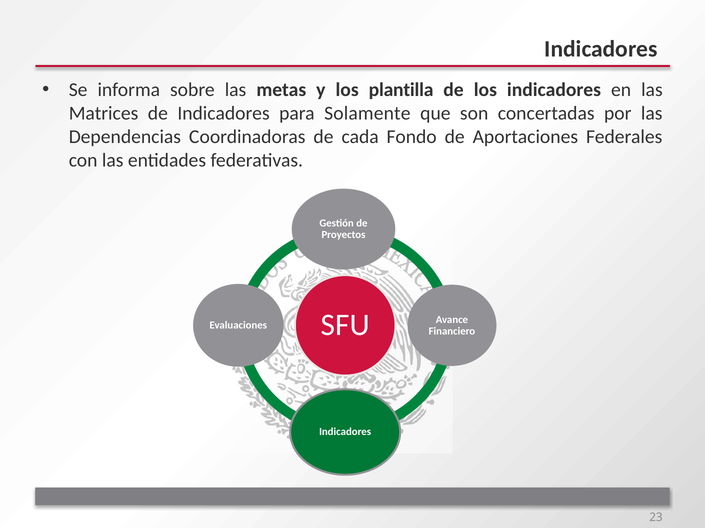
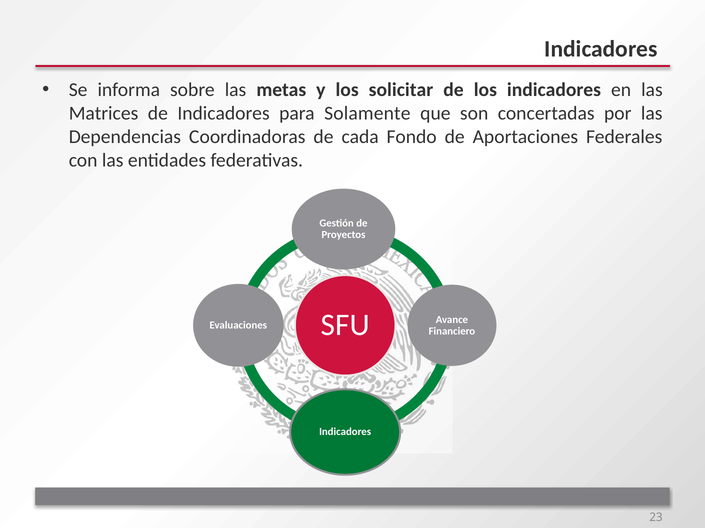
plantilla: plantilla -> solicitar
